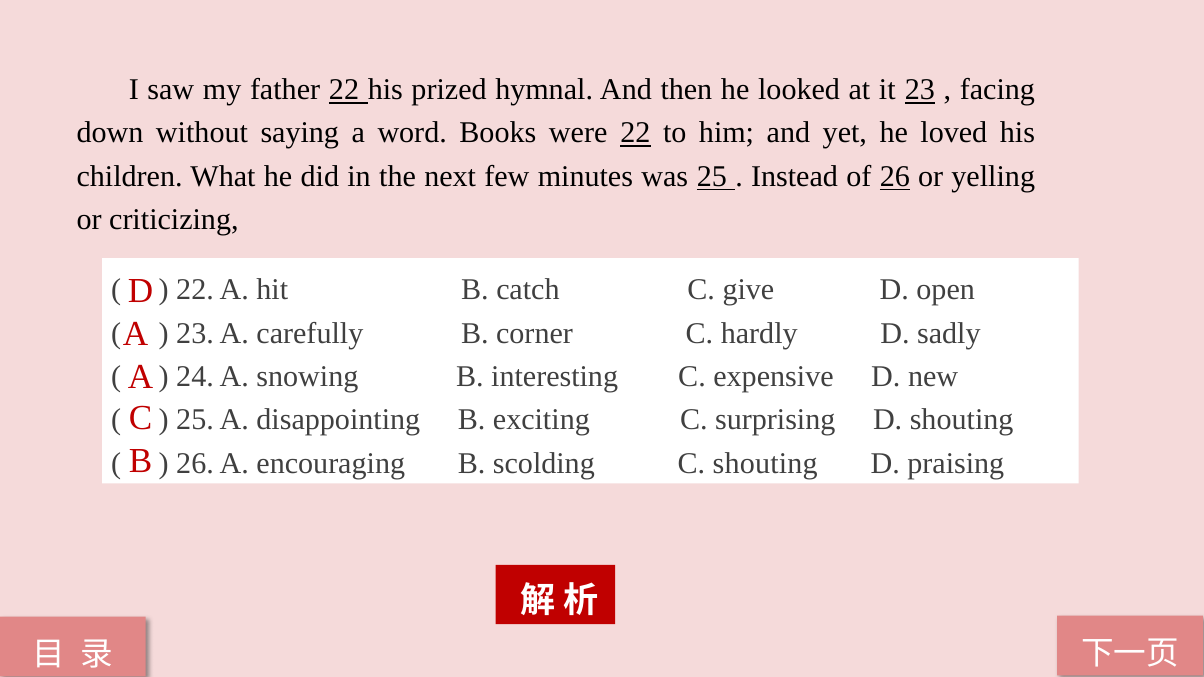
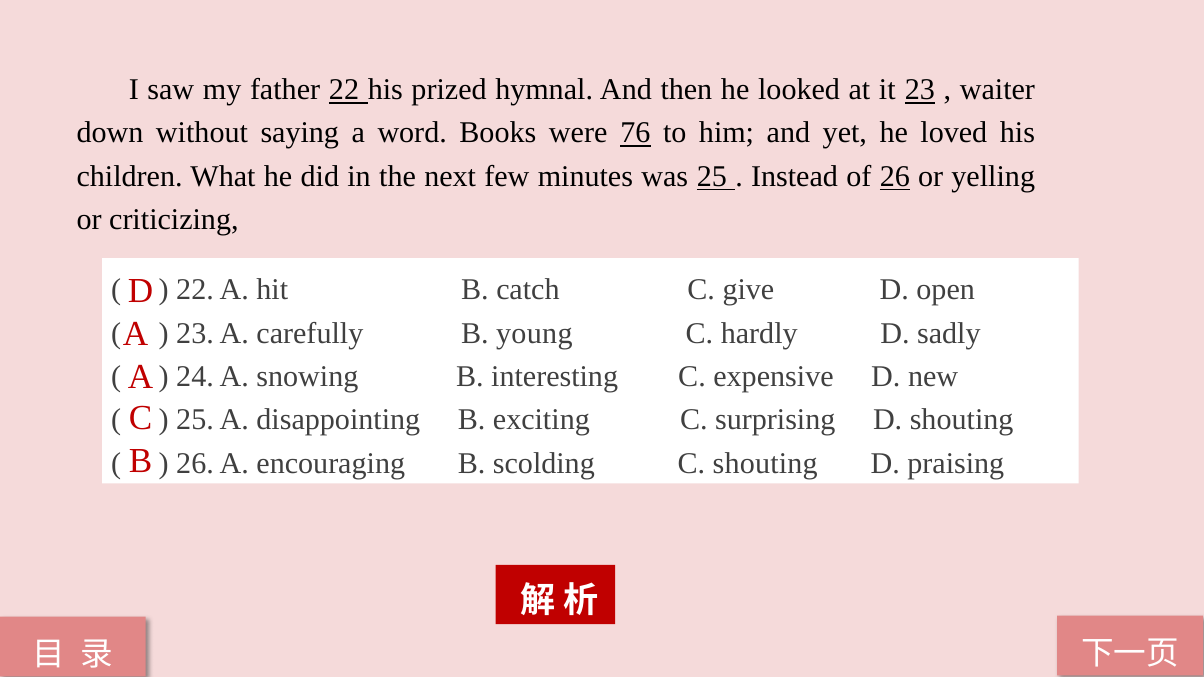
facing: facing -> waiter
were 22: 22 -> 76
corner: corner -> young
